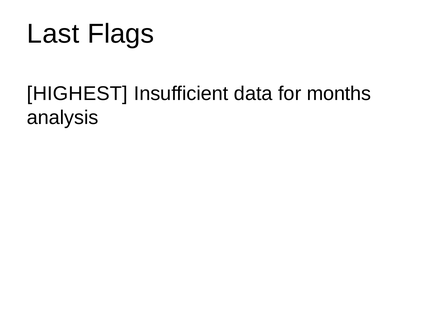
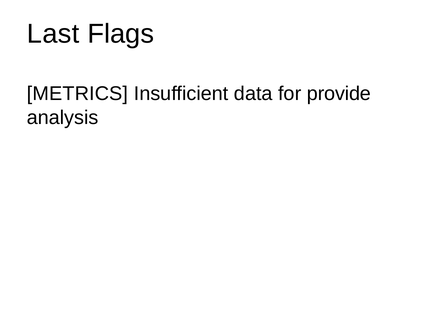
HIGHEST: HIGHEST -> METRICS
months: months -> provide
